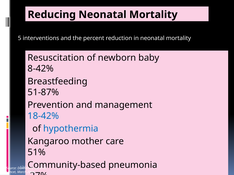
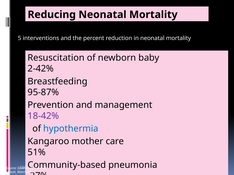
8-42%: 8-42% -> 2-42%
51-87%: 51-87% -> 95-87%
18-42% colour: blue -> purple
